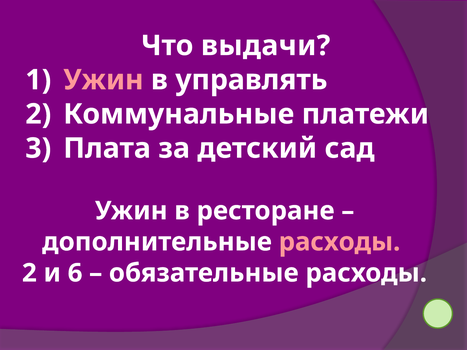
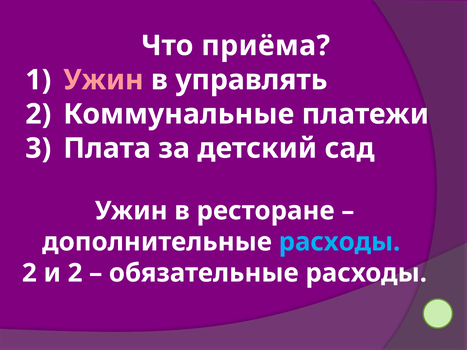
выдачи: выдачи -> приёма
расходы at (339, 242) colour: pink -> light blue
и 6: 6 -> 2
